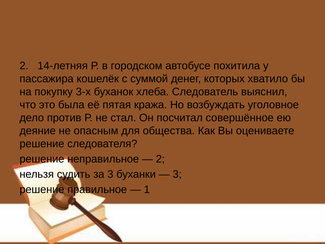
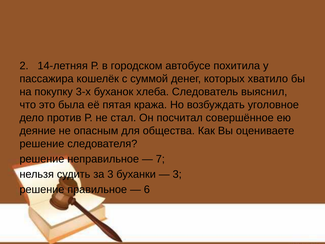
2 at (160, 159): 2 -> 7
1: 1 -> 6
